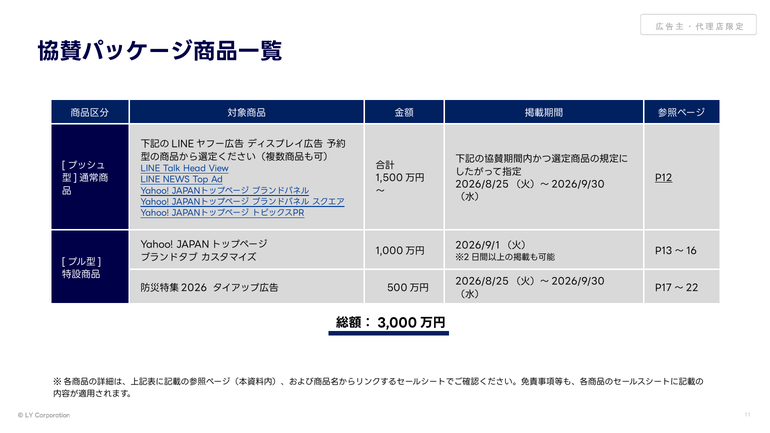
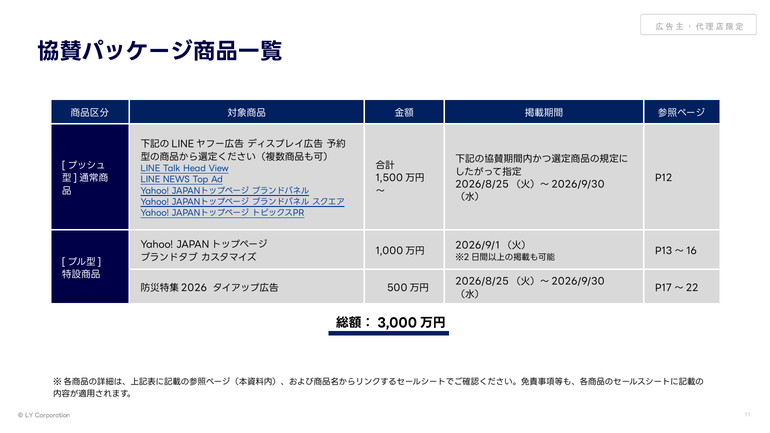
P12 underline: present -> none
